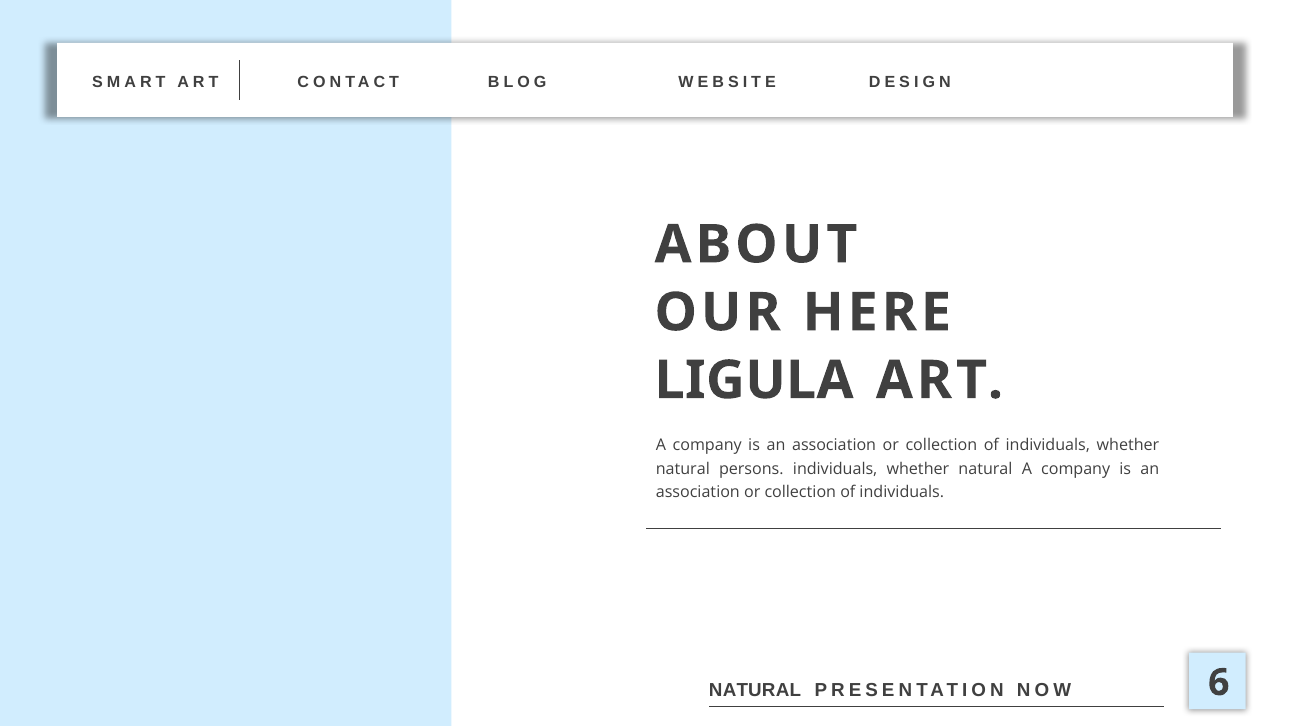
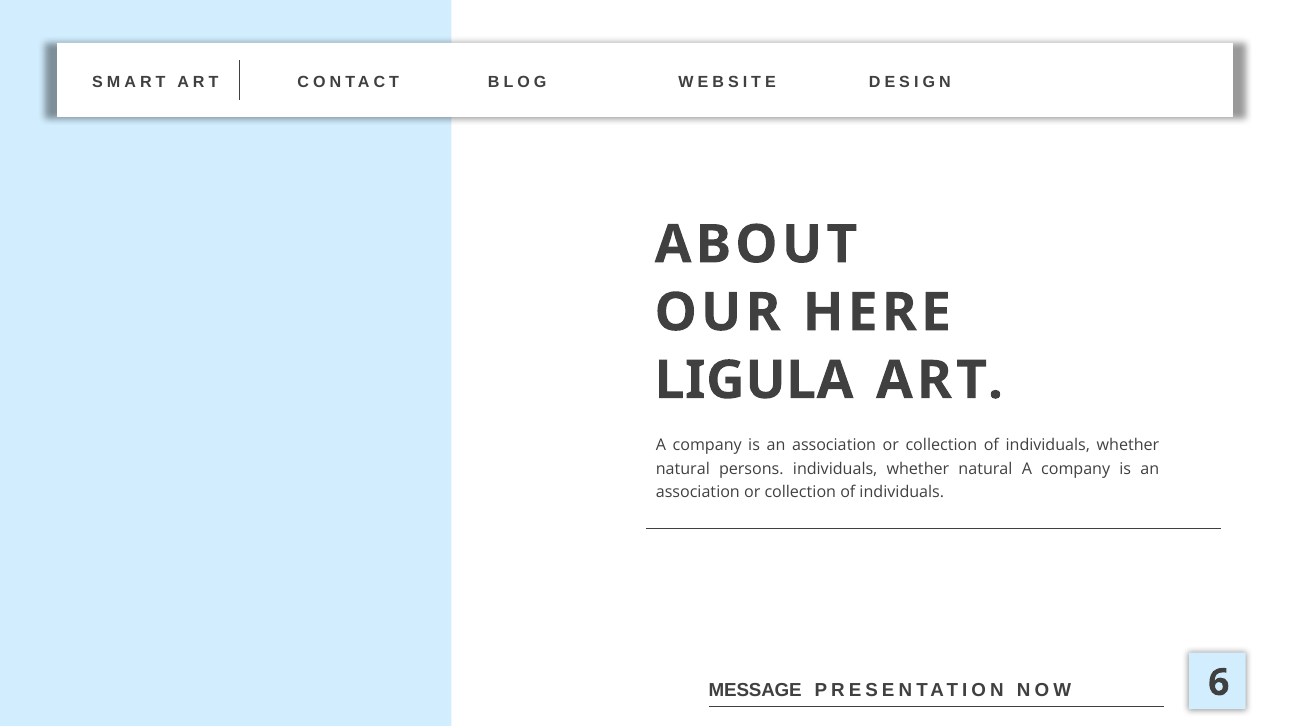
NATURAL at (755, 690): NATURAL -> MESSAGE
